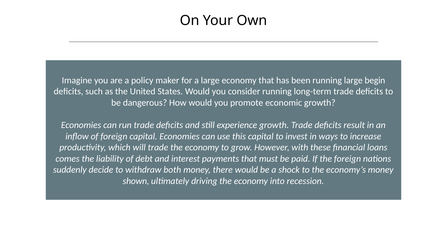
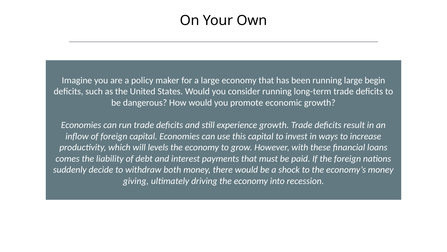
will trade: trade -> levels
shown: shown -> giving
